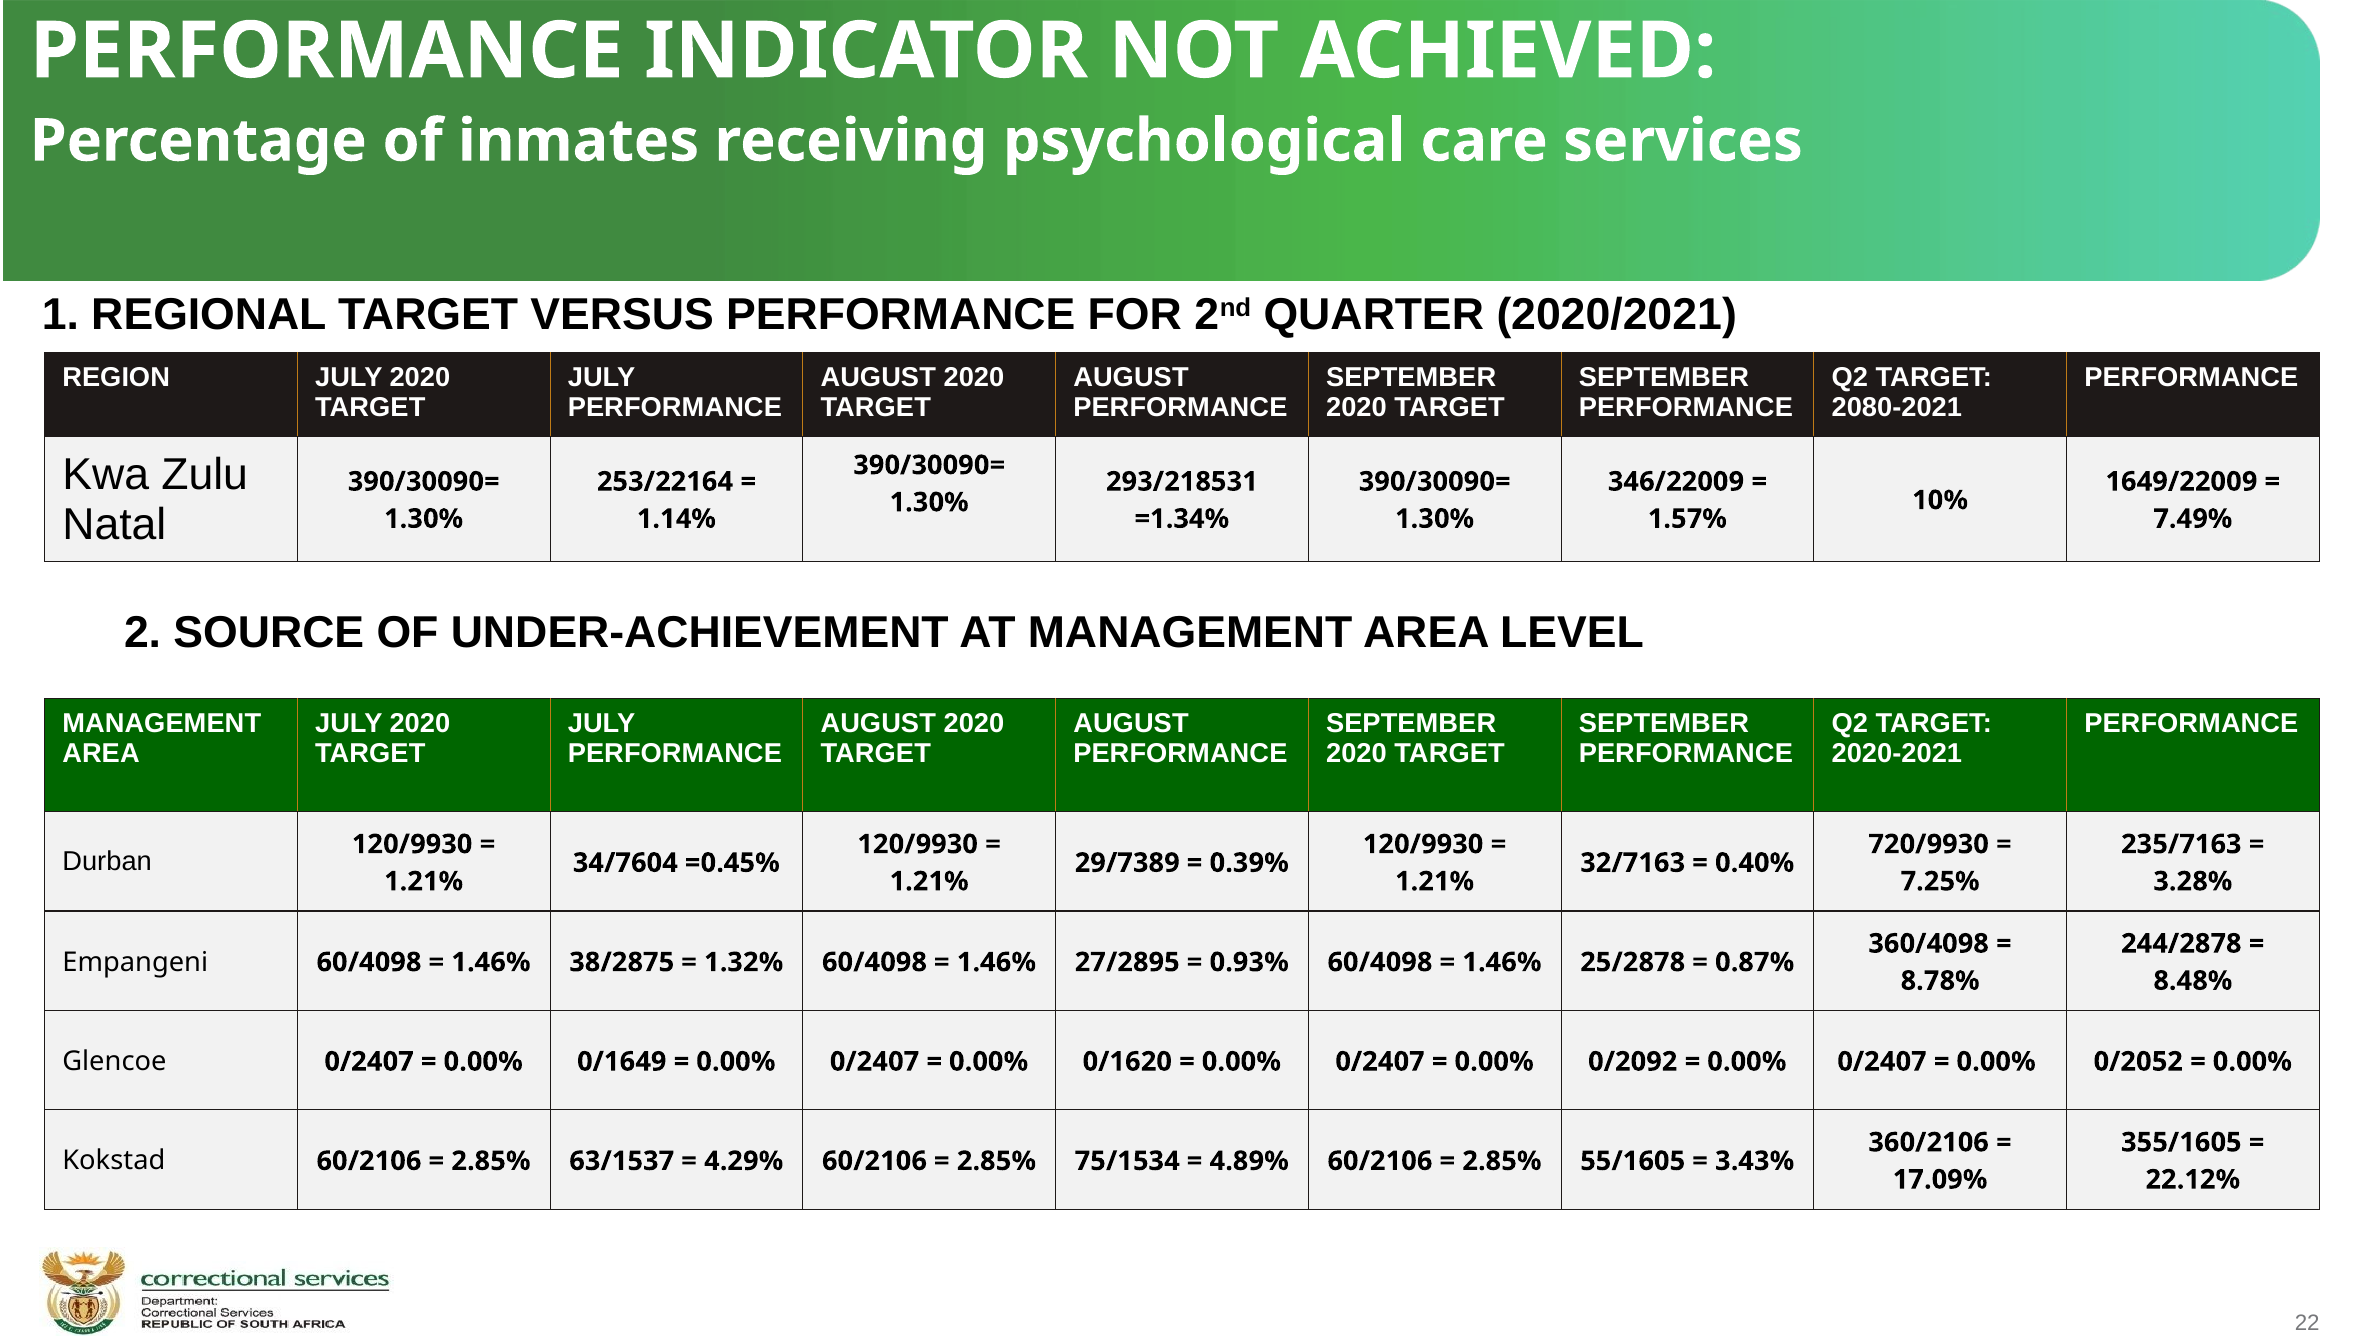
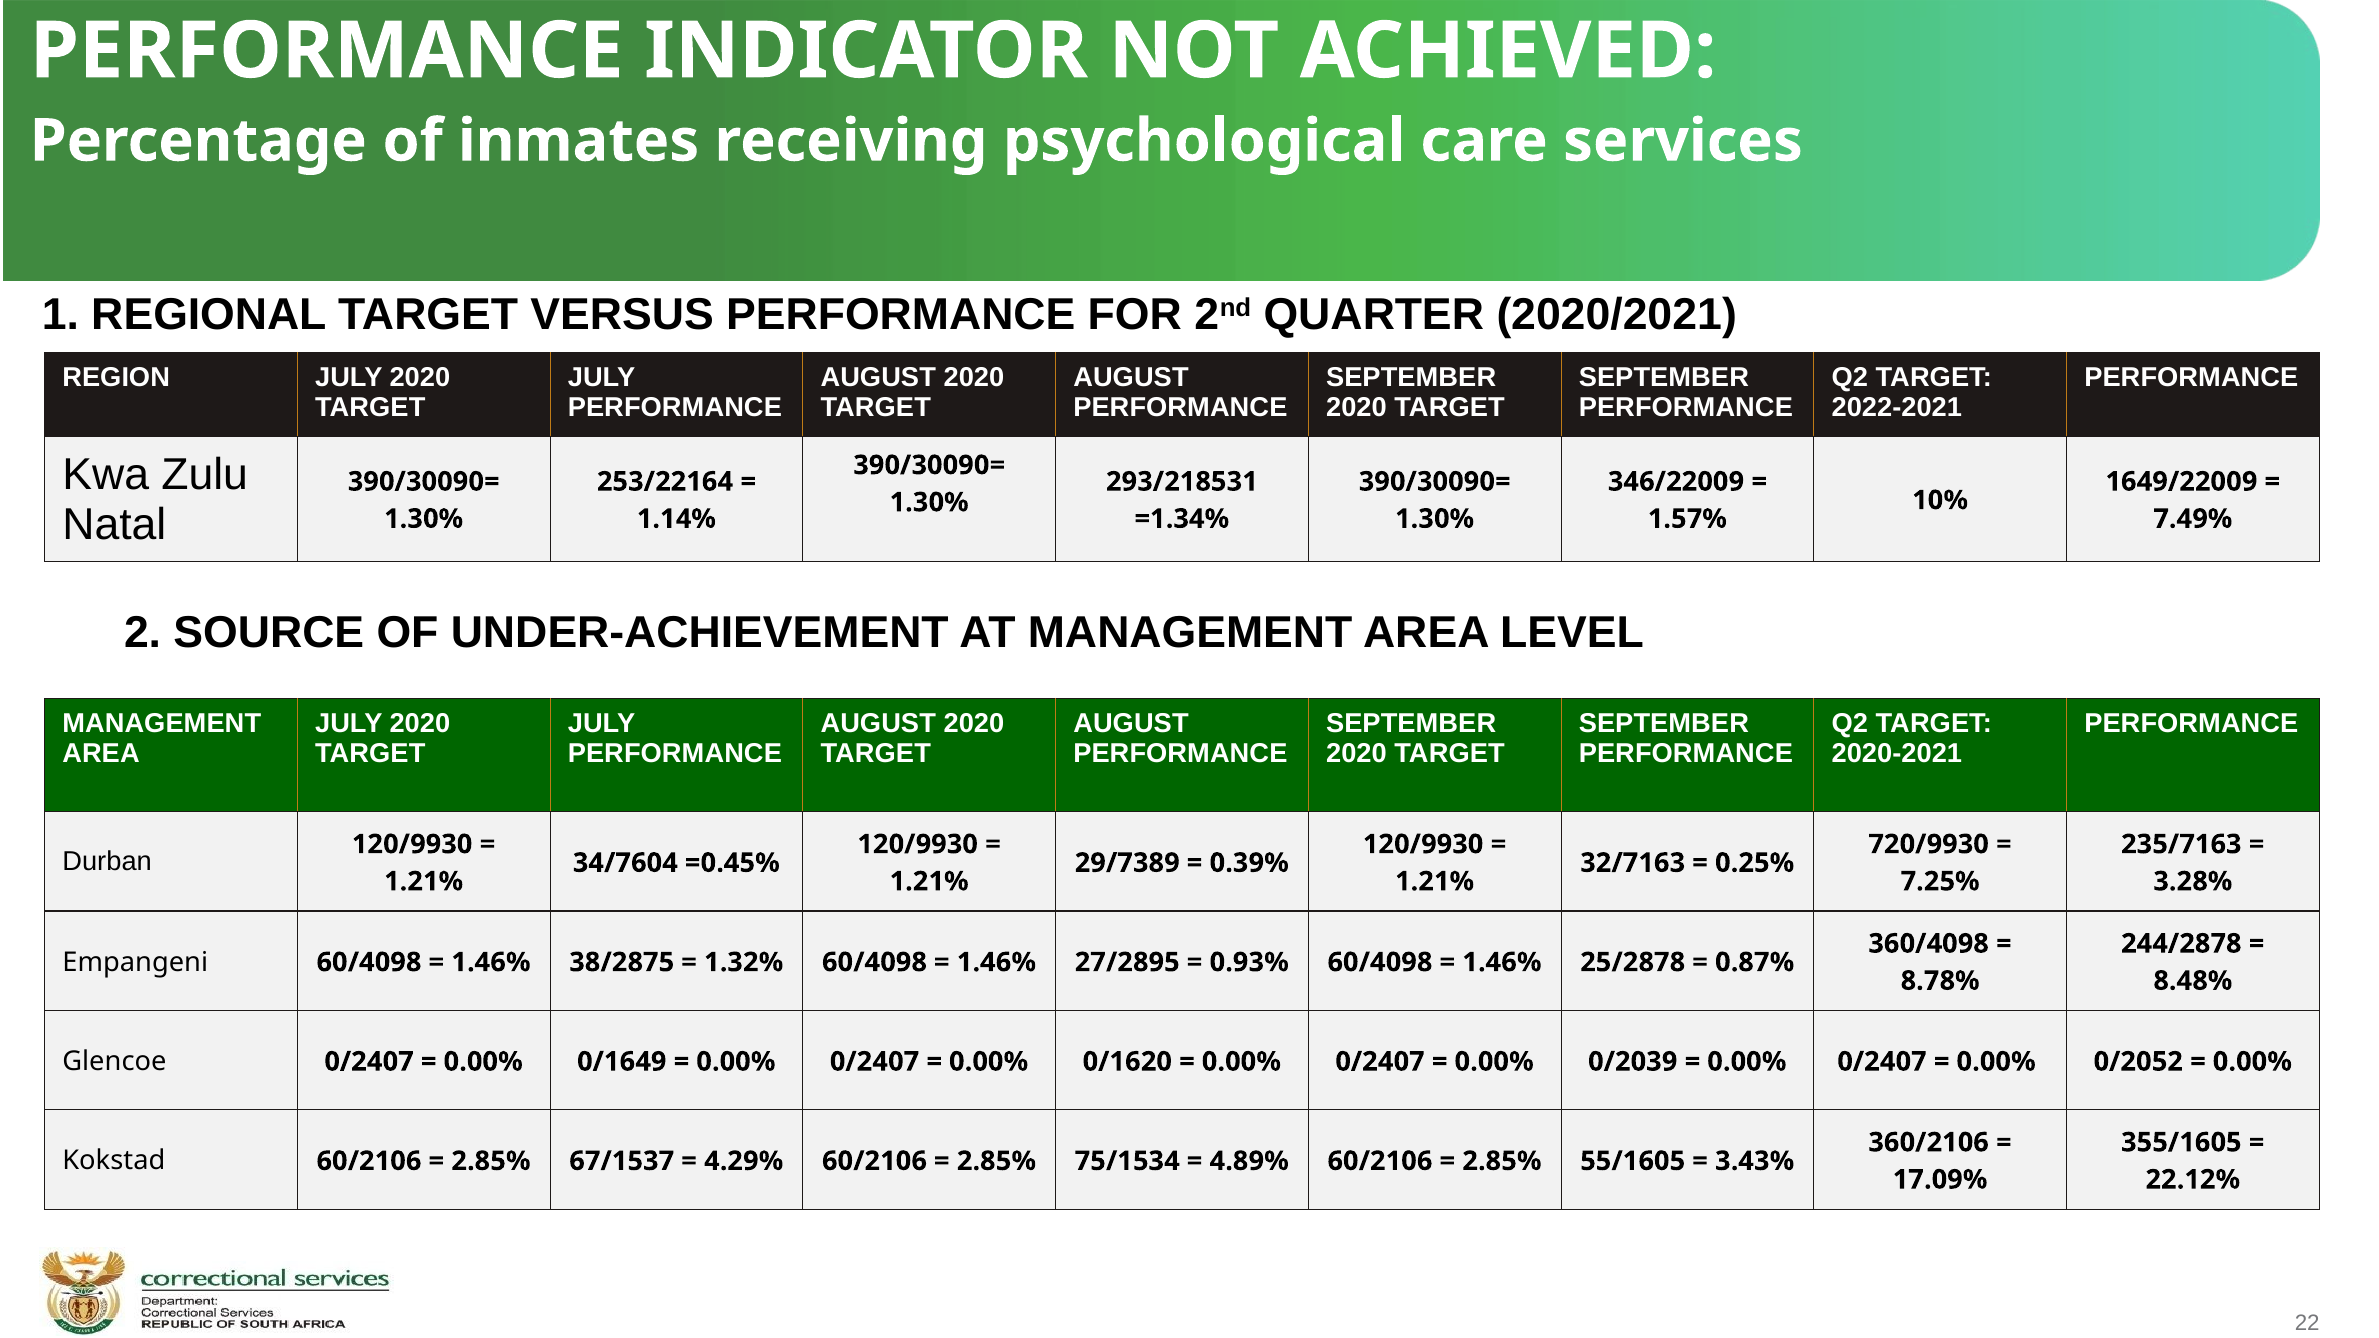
2080-2021: 2080-2021 -> 2022-2021
0.40%: 0.40% -> 0.25%
0/2092: 0/2092 -> 0/2039
63/1537: 63/1537 -> 67/1537
